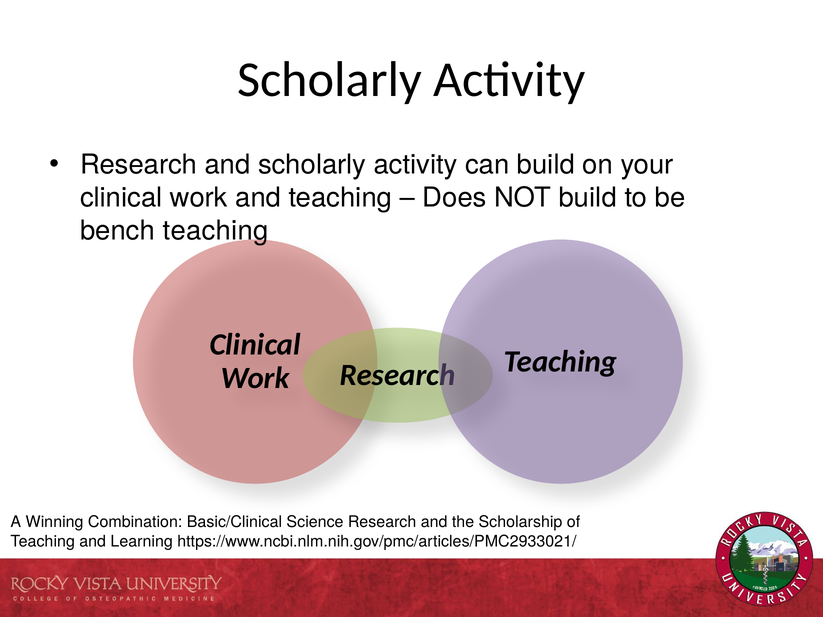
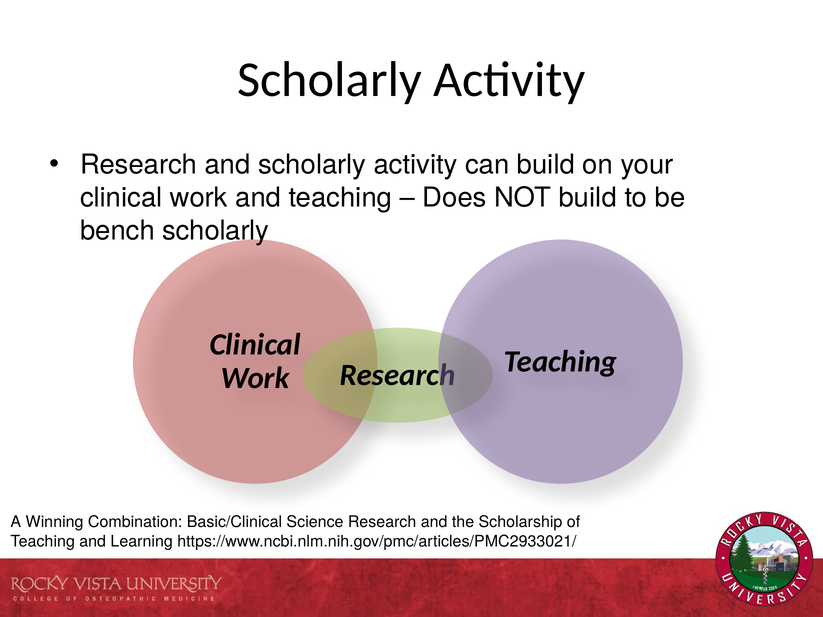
bench teaching: teaching -> scholarly
